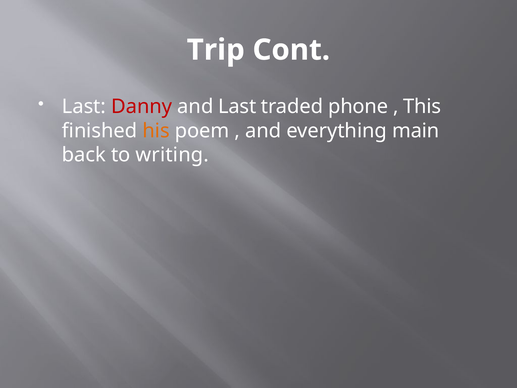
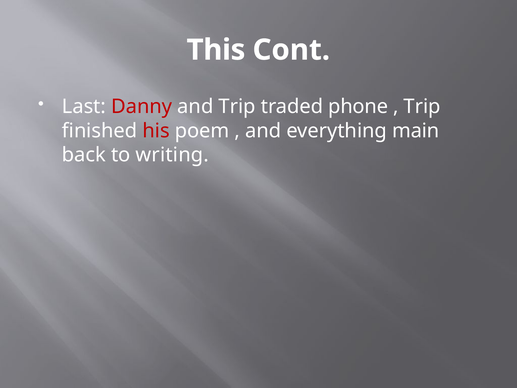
Trip: Trip -> This
and Last: Last -> Trip
This at (422, 106): This -> Trip
his colour: orange -> red
